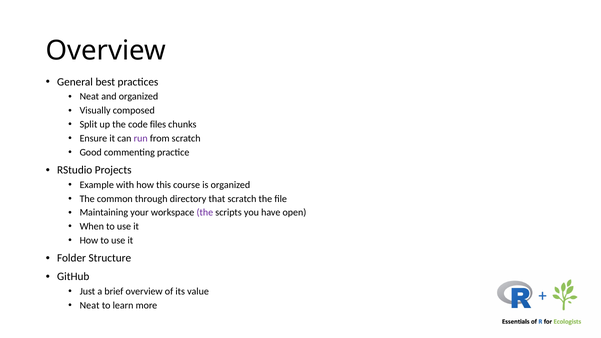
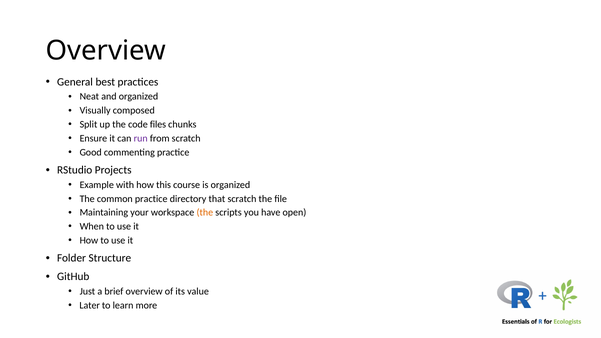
common through: through -> practice
the at (205, 213) colour: purple -> orange
Neat at (90, 305): Neat -> Later
